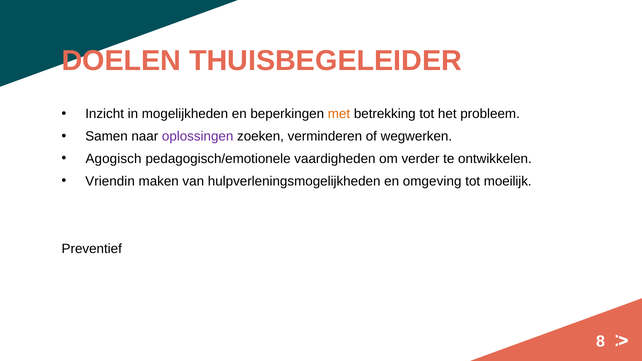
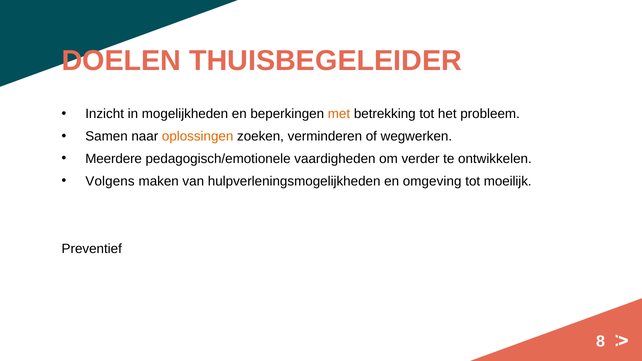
oplossingen colour: purple -> orange
Agogisch: Agogisch -> Meerdere
Vriendin: Vriendin -> Volgens
